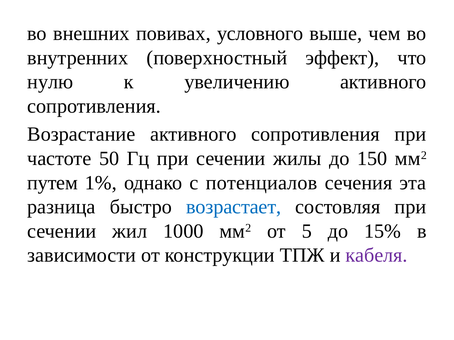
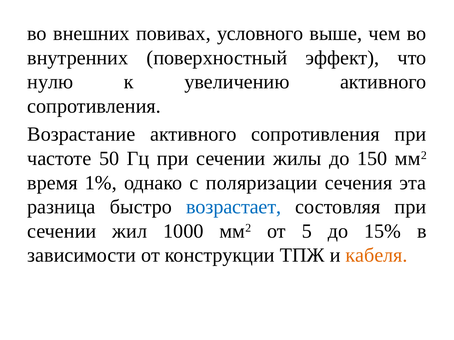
путем: путем -> время
потенциалов: потенциалов -> поляризации
кабеля colour: purple -> orange
